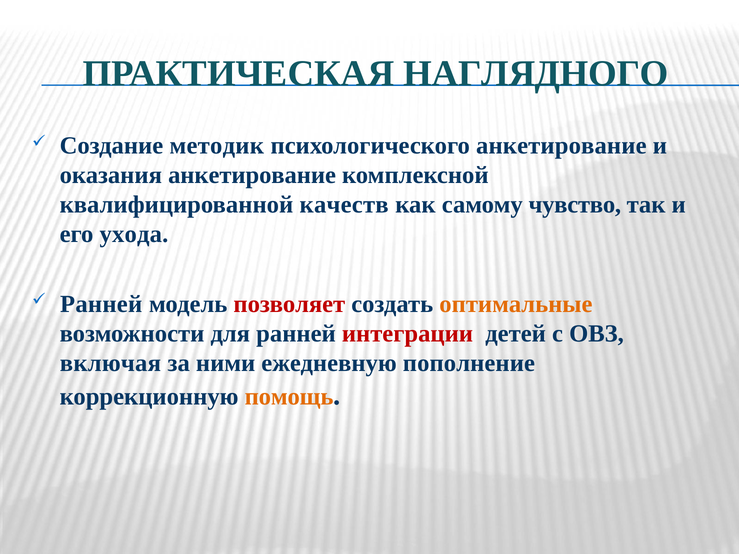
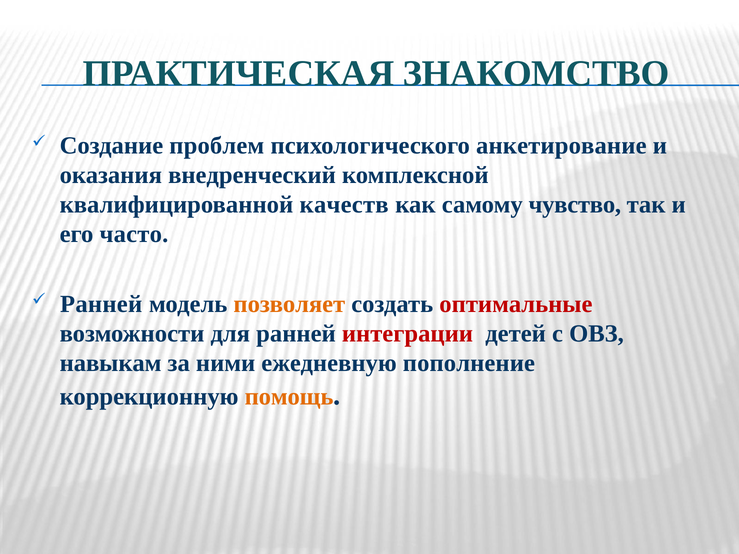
НАГЛЯДНОГО: НАГЛЯДНОГО -> ЗНАКОМСТВО
методик: методик -> проблем
оказания анкетирование: анкетирование -> внедренческий
ухода: ухода -> часто
позволяет colour: red -> orange
оптимальные colour: orange -> red
включая: включая -> навыкам
